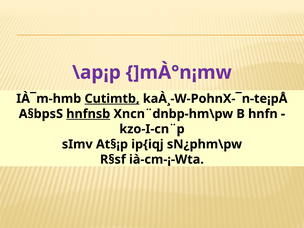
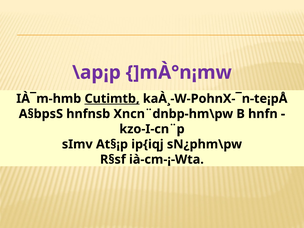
hnfnsb underline: present -> none
